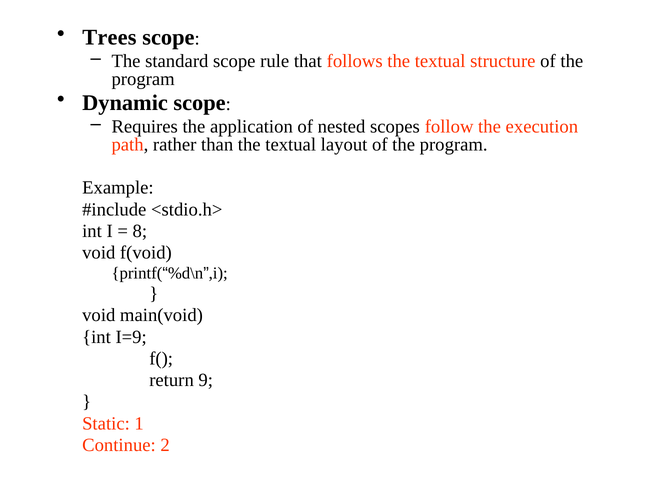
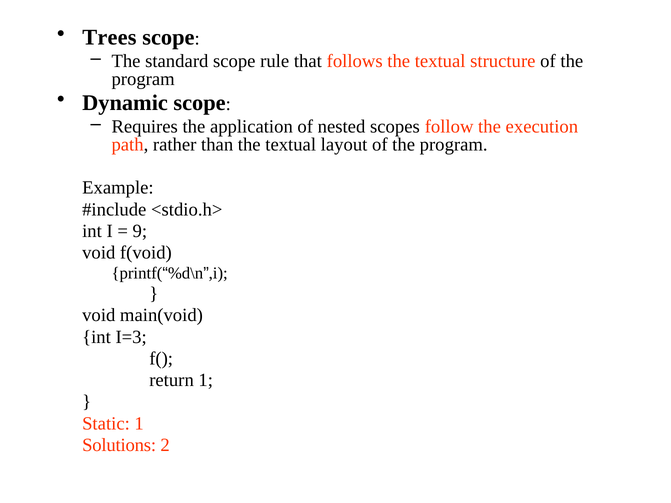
8: 8 -> 9
I=9: I=9 -> I=3
return 9: 9 -> 1
Continue: Continue -> Solutions
